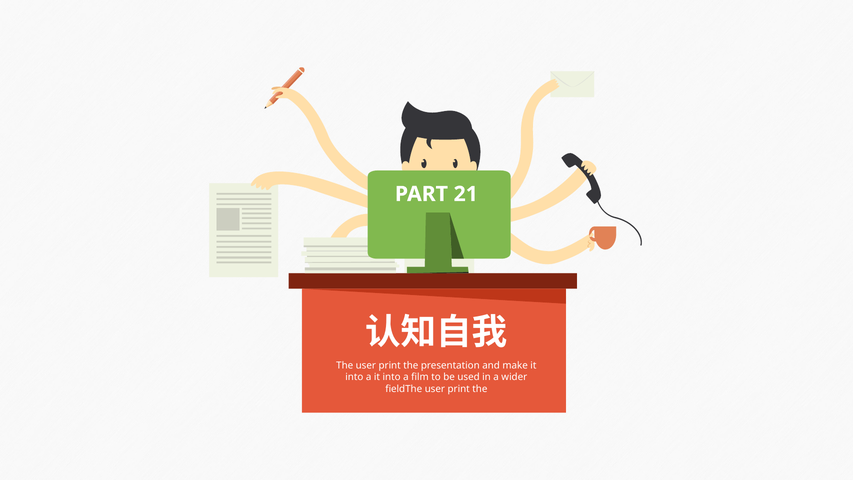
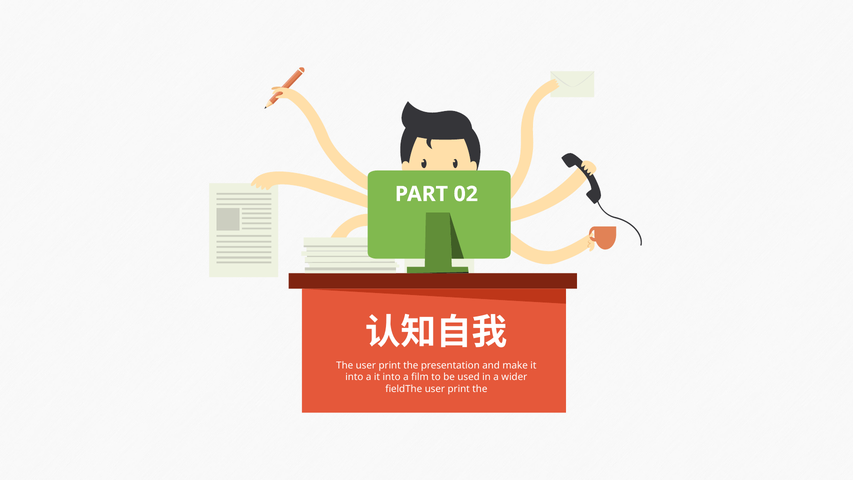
21: 21 -> 02
